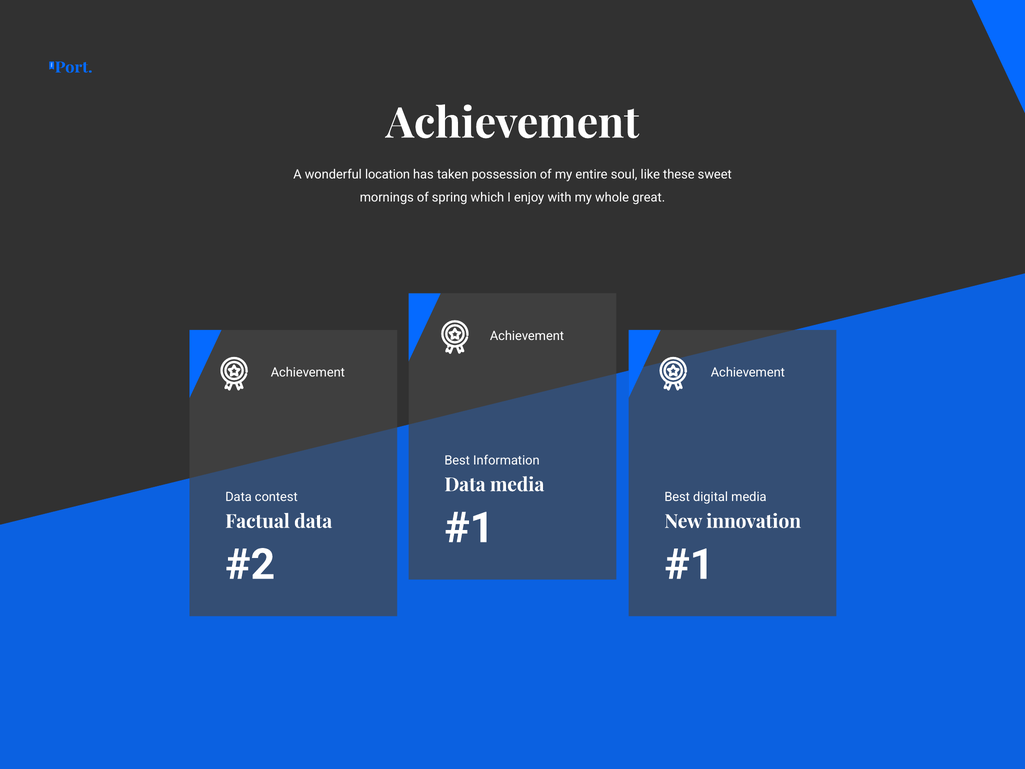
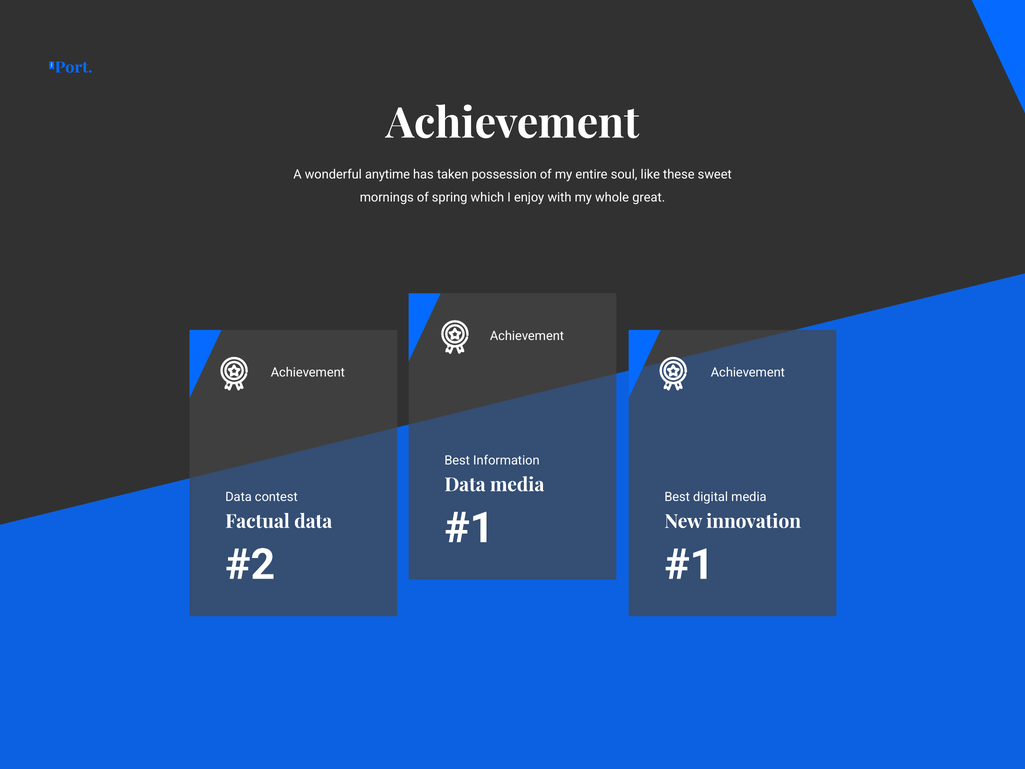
location: location -> anytime
